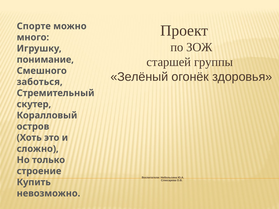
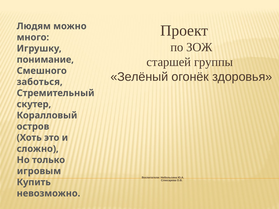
Спорте: Спорте -> Людям
строение: строение -> игровым
